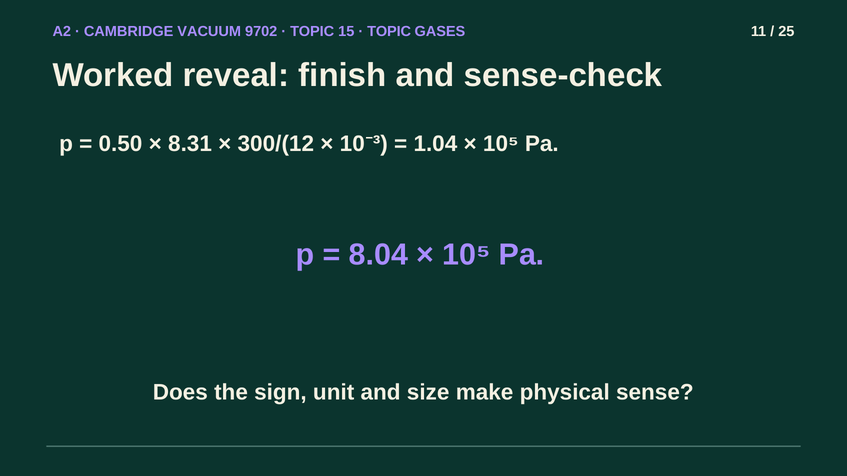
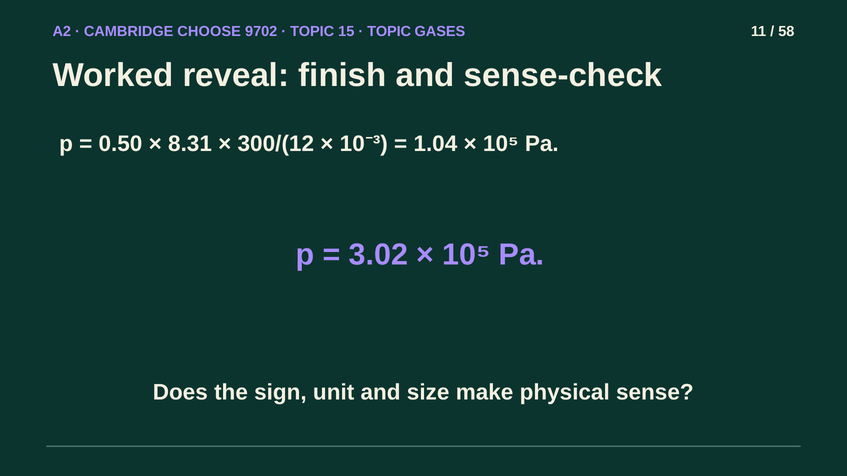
VACUUM: VACUUM -> CHOOSE
25: 25 -> 58
8.04: 8.04 -> 3.02
